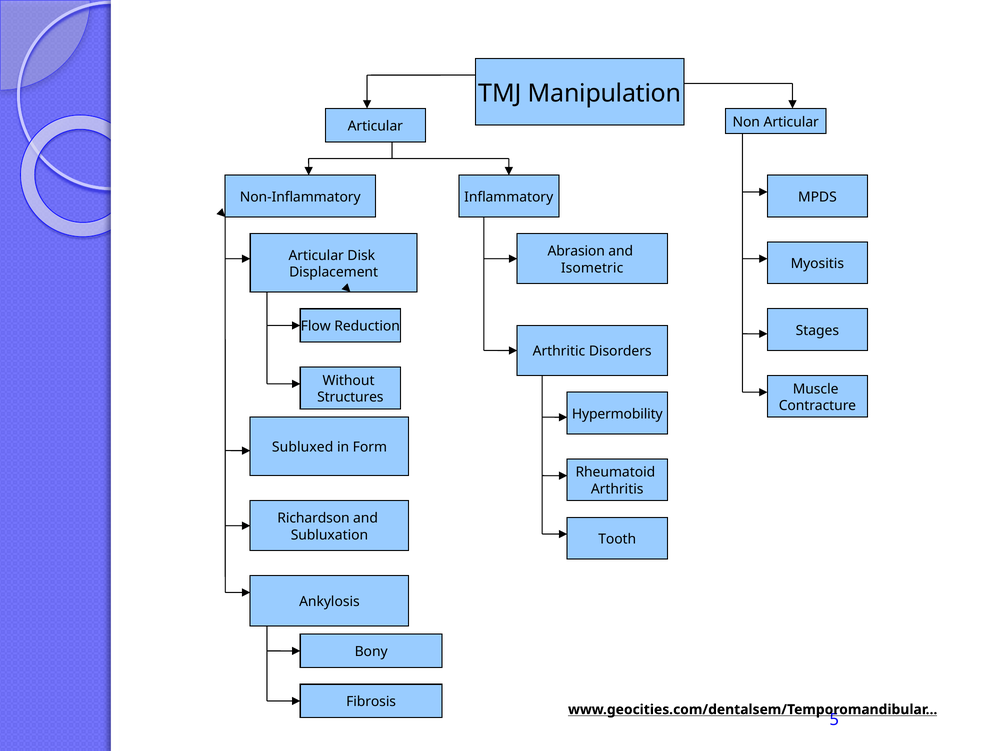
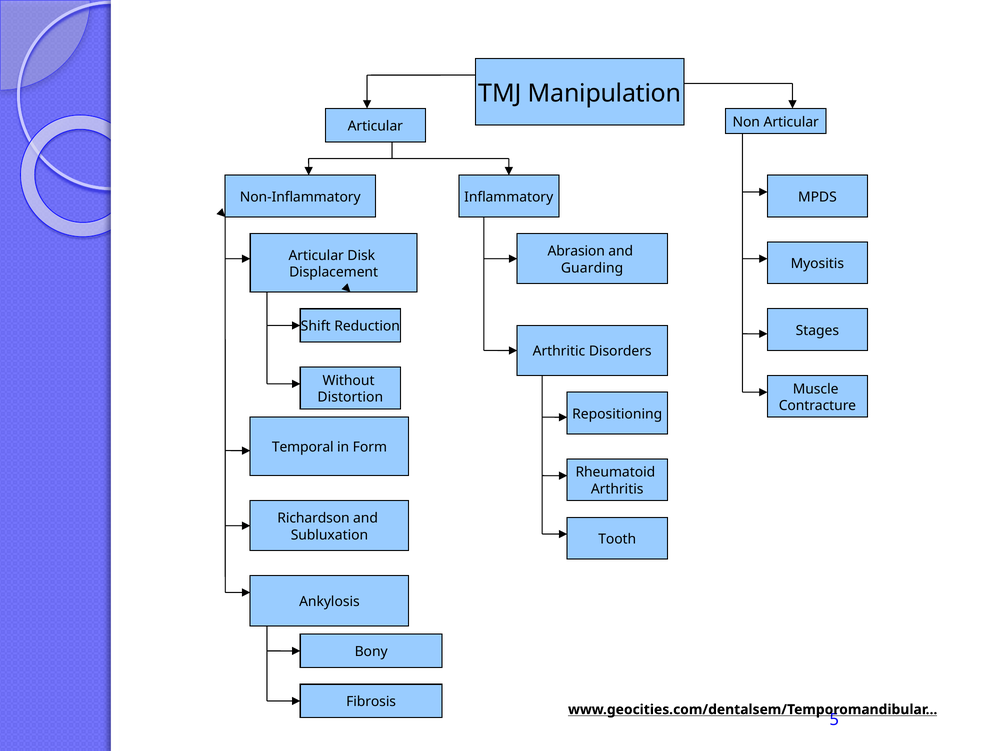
Isometric: Isometric -> Guarding
Flow: Flow -> Shift
Structures: Structures -> Distortion
Hypermobility: Hypermobility -> Repositioning
Subluxed: Subluxed -> Temporal
